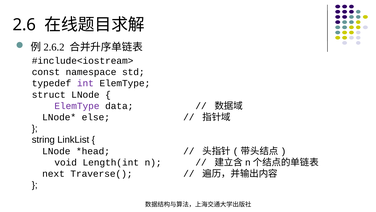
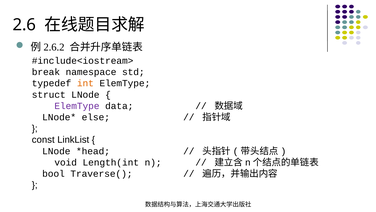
const: const -> break
int colour: purple -> orange
string: string -> const
next: next -> bool
